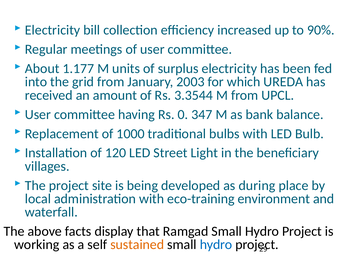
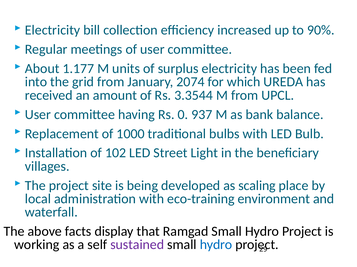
2003: 2003 -> 2074
347: 347 -> 937
120: 120 -> 102
during: during -> scaling
sustained colour: orange -> purple
